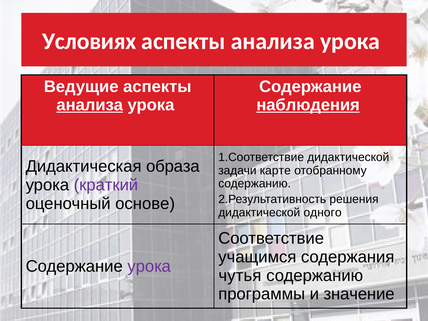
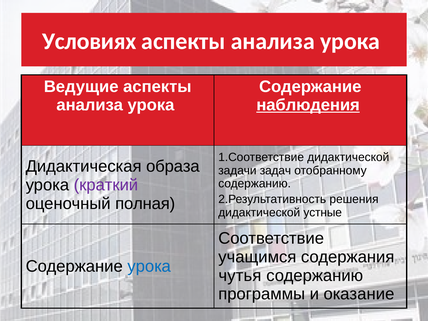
анализа at (90, 105) underline: present -> none
карте: карте -> задач
основе: основе -> полная
одного: одного -> устные
урока at (149, 266) colour: purple -> blue
значение: значение -> оказание
